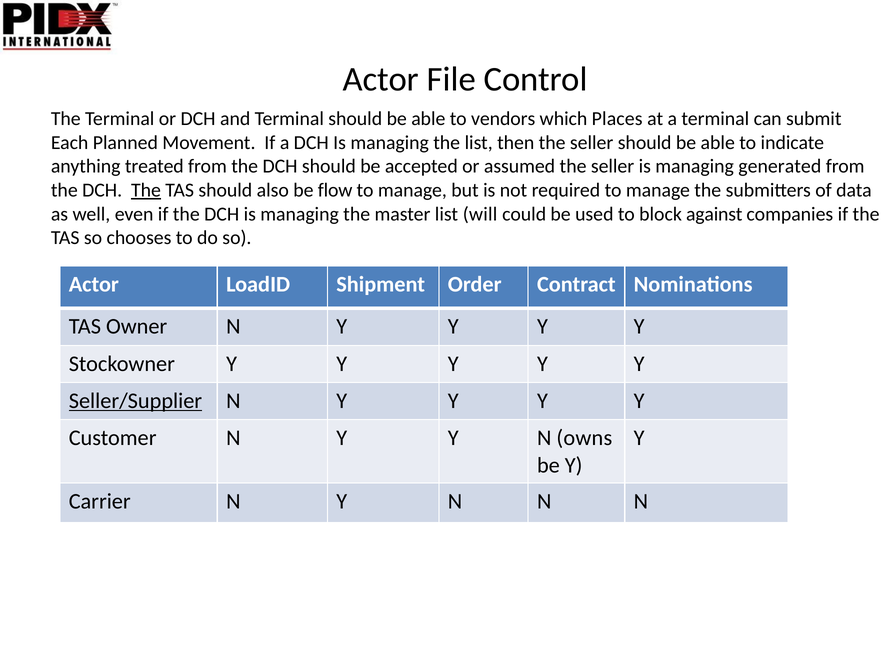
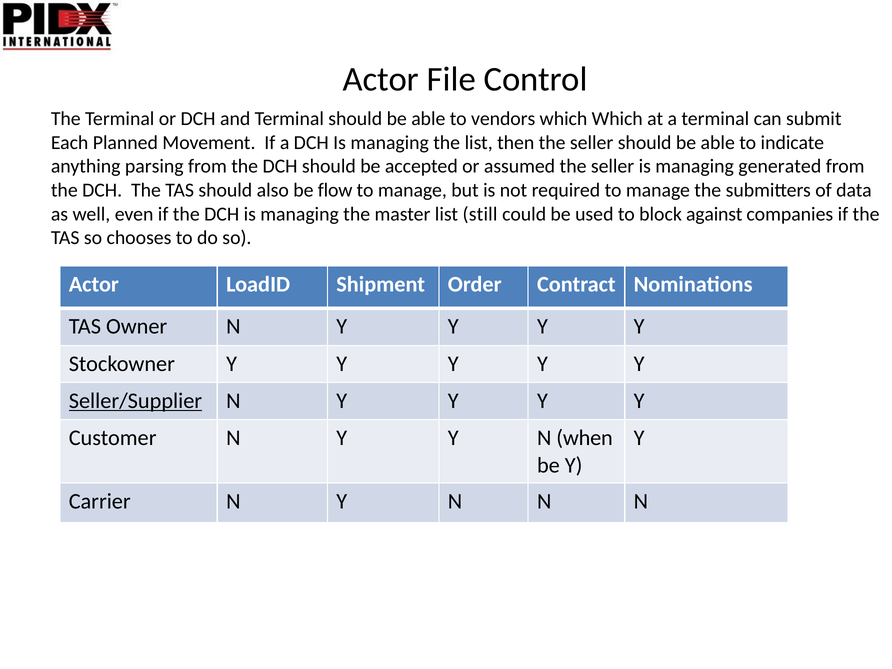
which Places: Places -> Which
treated: treated -> parsing
The at (146, 190) underline: present -> none
will: will -> still
owns: owns -> when
